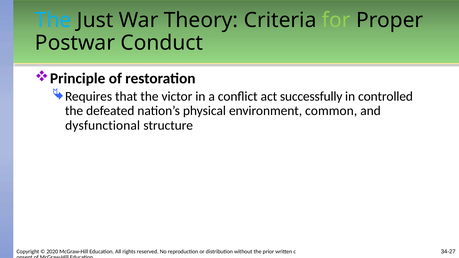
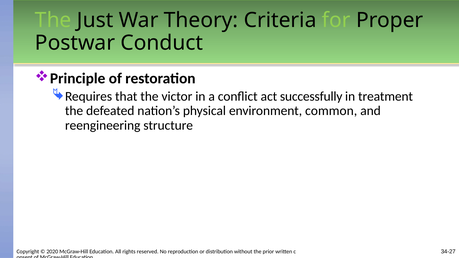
The at (53, 20) colour: light blue -> light green
controlled: controlled -> treatment
dysfunctional: dysfunctional -> reengineering
